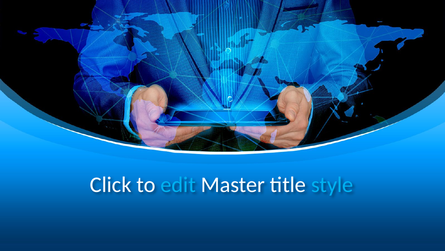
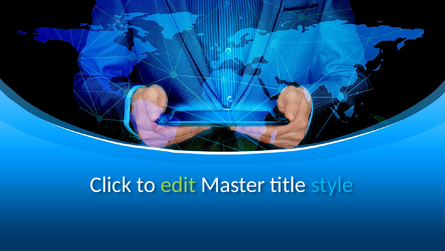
edit colour: light blue -> light green
